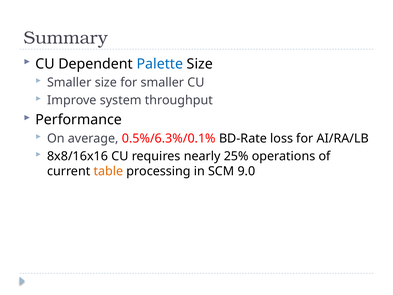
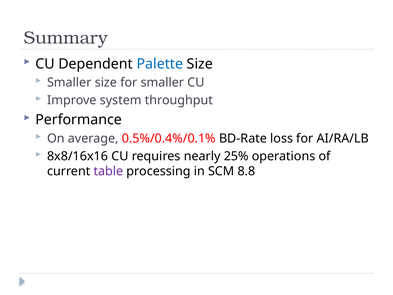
0.5%/6.3%/0.1%: 0.5%/6.3%/0.1% -> 0.5%/0.4%/0.1%
table colour: orange -> purple
9.0: 9.0 -> 8.8
